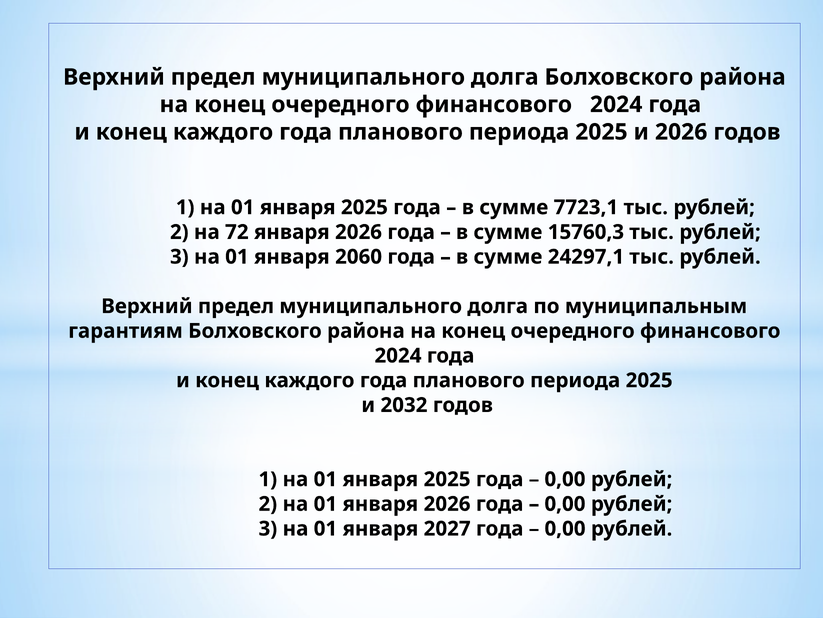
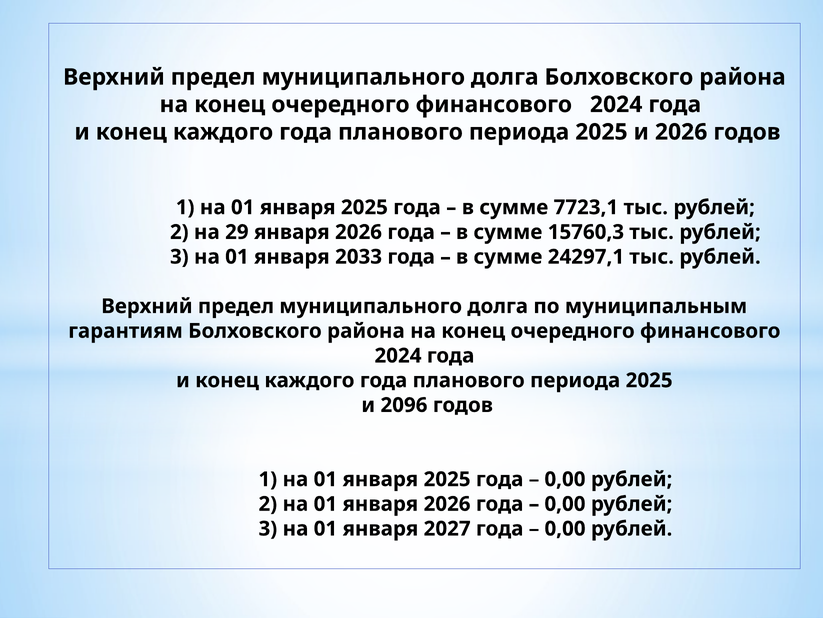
72: 72 -> 29
2060: 2060 -> 2033
2032: 2032 -> 2096
